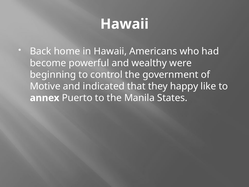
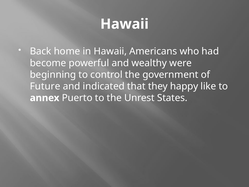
Motive: Motive -> Future
Manila: Manila -> Unrest
